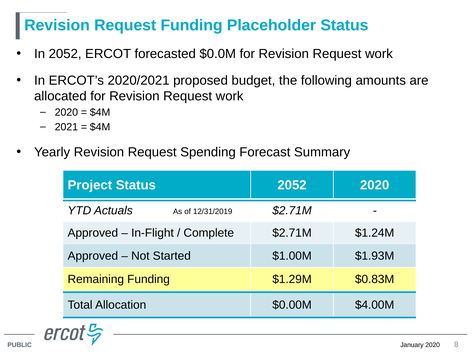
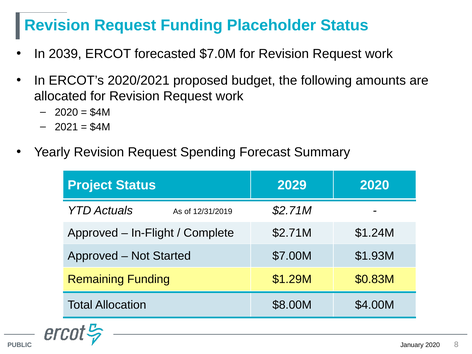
In 2052: 2052 -> 2039
$0.0M: $0.0M -> $7.0M
Status 2052: 2052 -> 2029
$1.00M: $1.00M -> $7.00M
$0.00M: $0.00M -> $8.00M
